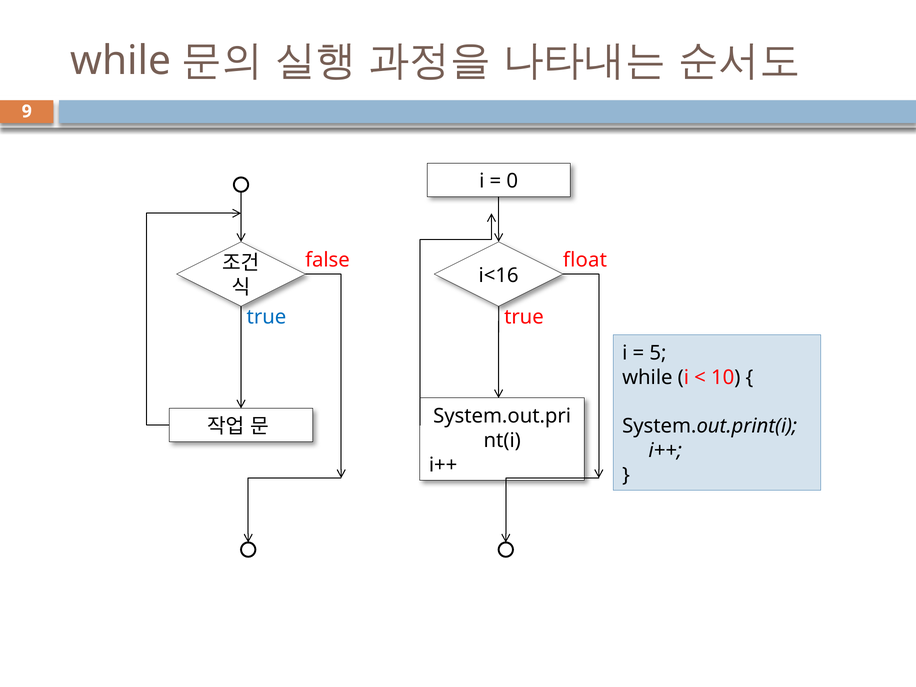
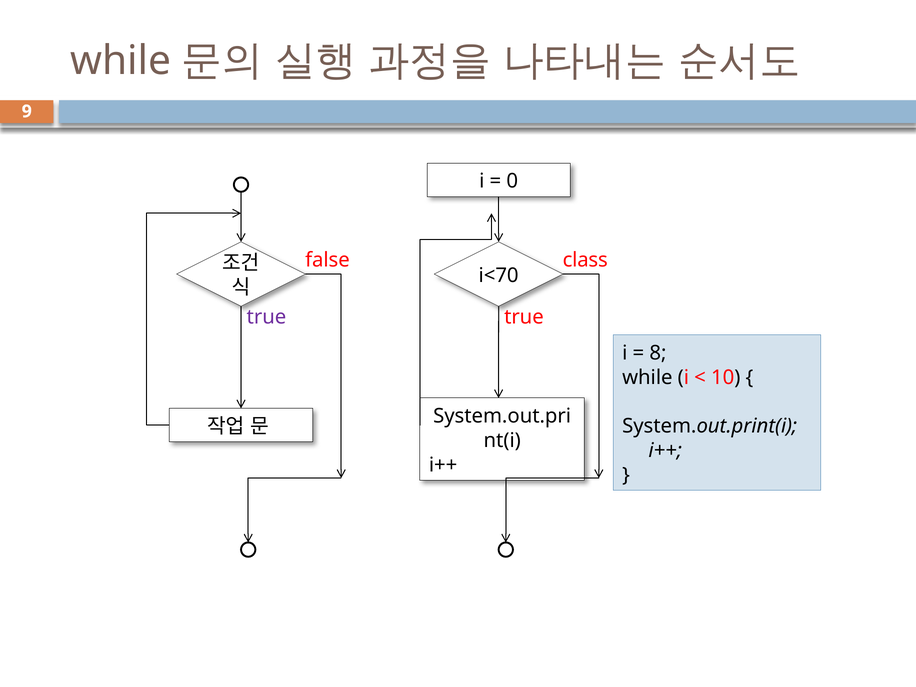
float: float -> class
i<16: i<16 -> i<70
true at (266, 317) colour: blue -> purple
5: 5 -> 8
